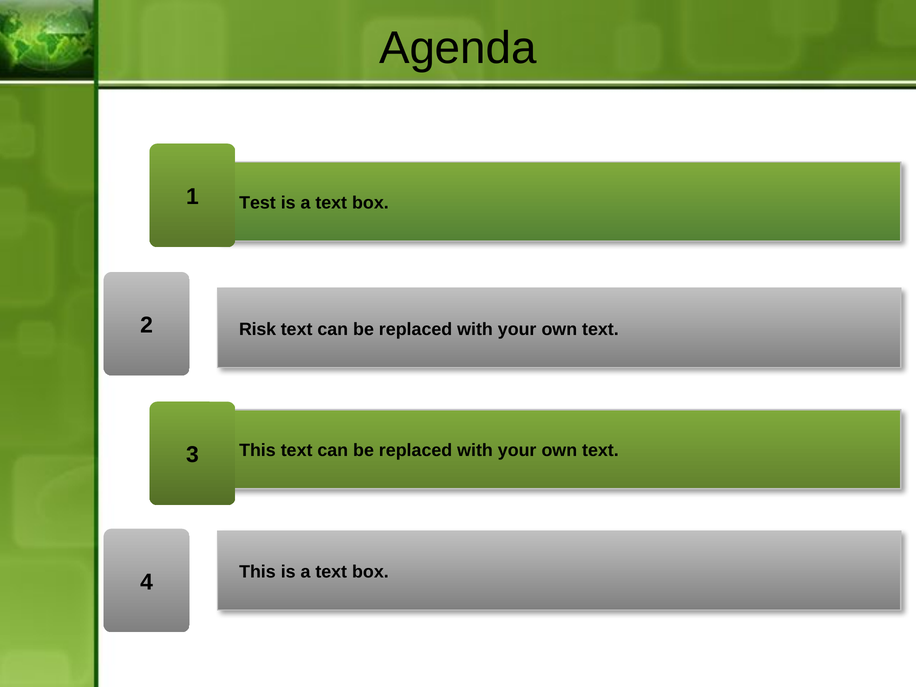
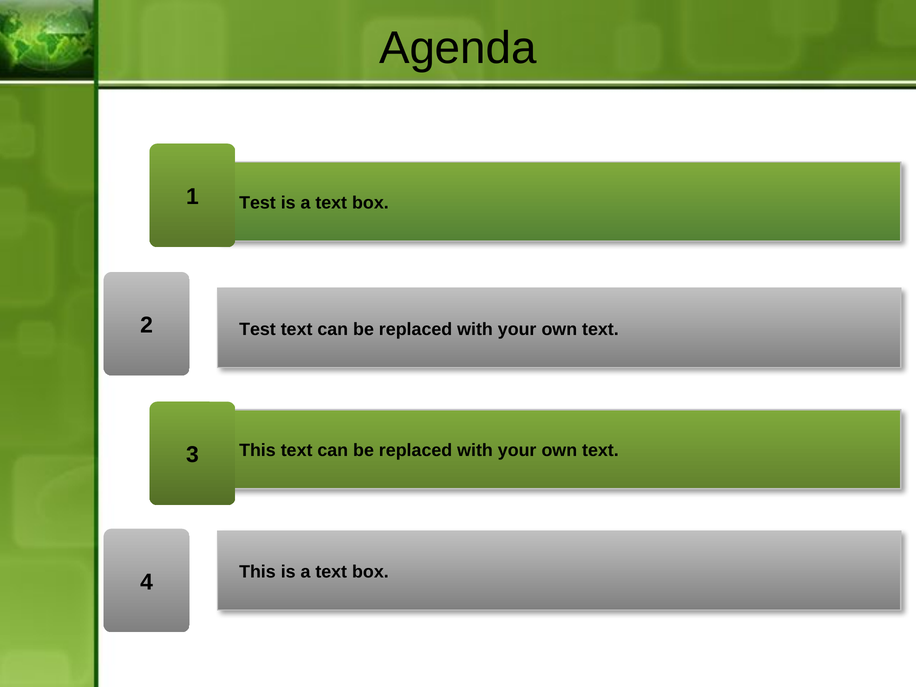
Risk at (258, 329): Risk -> Test
